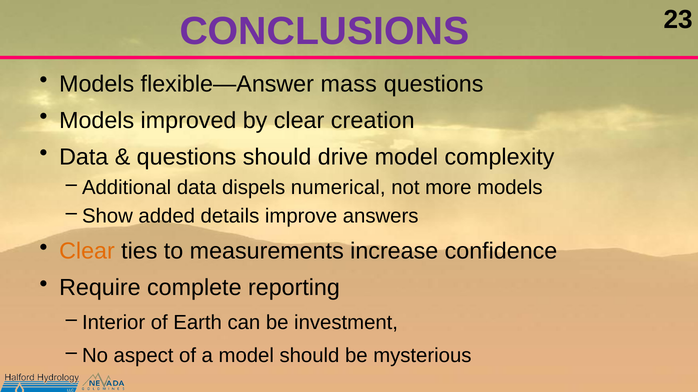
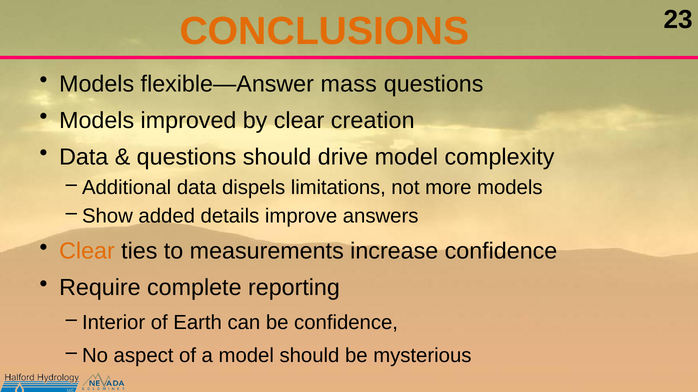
CONCLUSIONS colour: purple -> orange
numerical: numerical -> limitations
be investment: investment -> confidence
